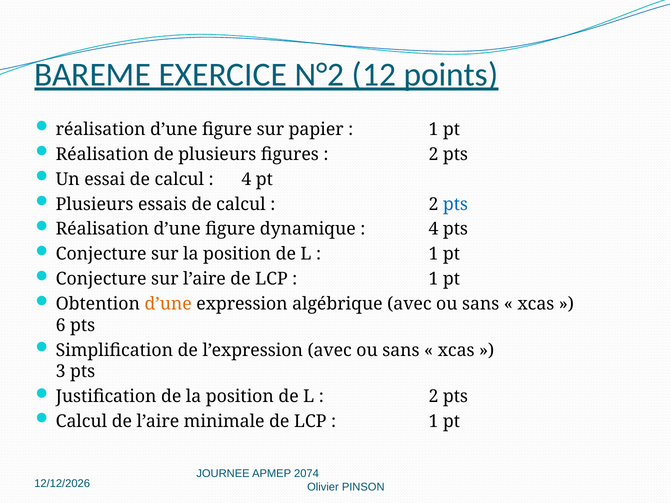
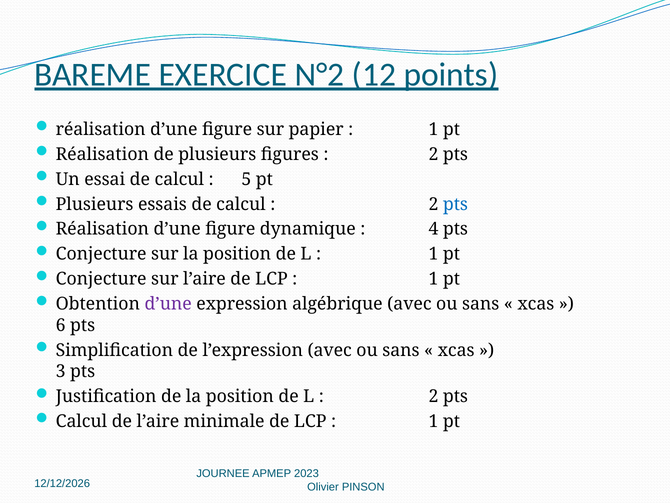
4 at (246, 179): 4 -> 5
d’une at (168, 304) colour: orange -> purple
2074: 2074 -> 2023
